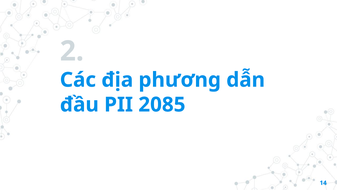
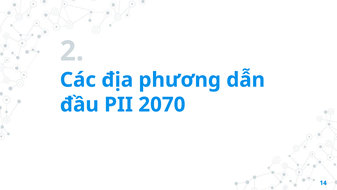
2085: 2085 -> 2070
